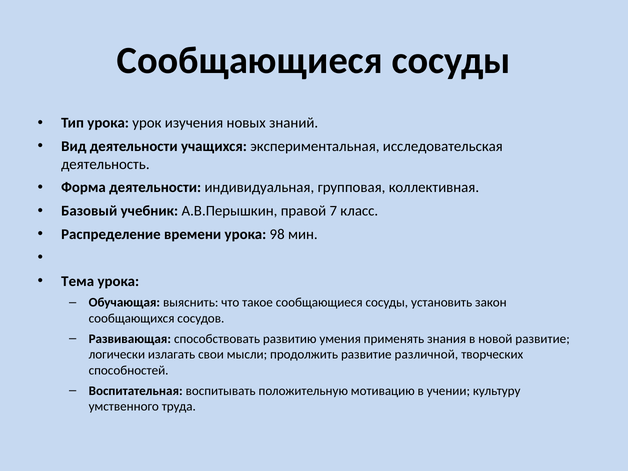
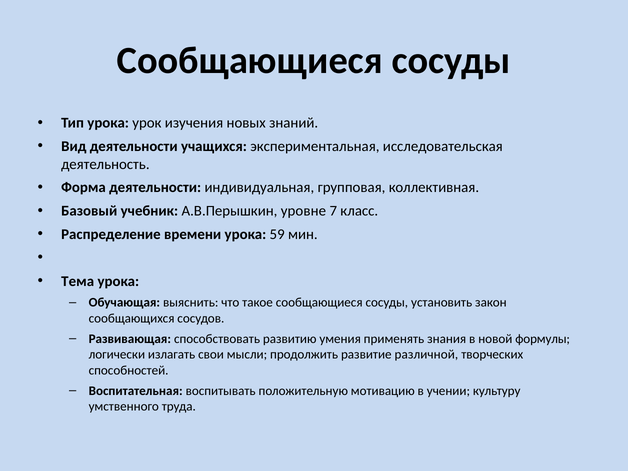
правой: правой -> уровне
98: 98 -> 59
новой развитие: развитие -> формулы
